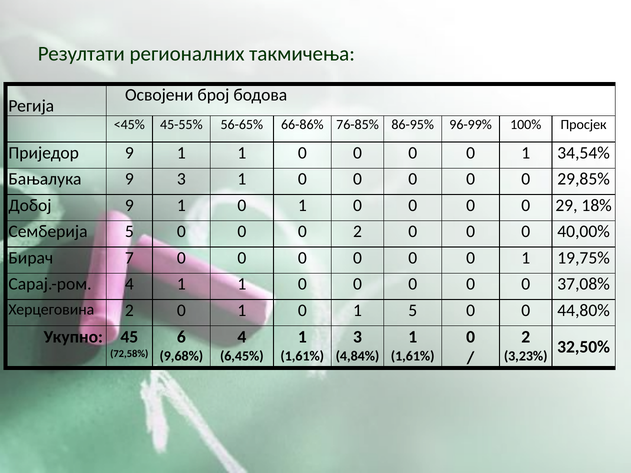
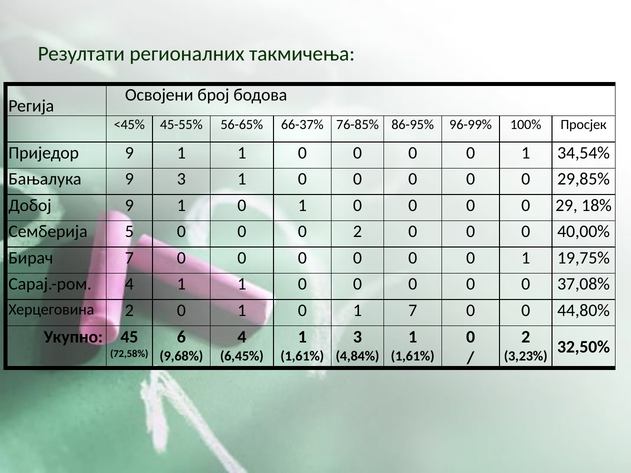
66-86%: 66-86% -> 66-37%
1 5: 5 -> 7
